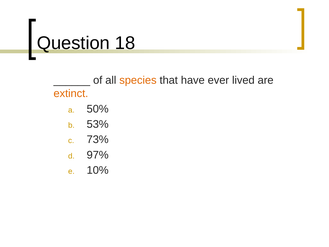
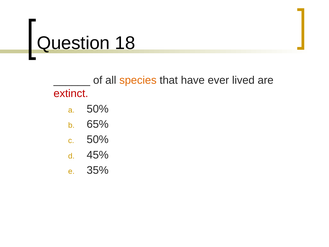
extinct colour: orange -> red
53%: 53% -> 65%
73% at (98, 139): 73% -> 50%
97%: 97% -> 45%
10%: 10% -> 35%
